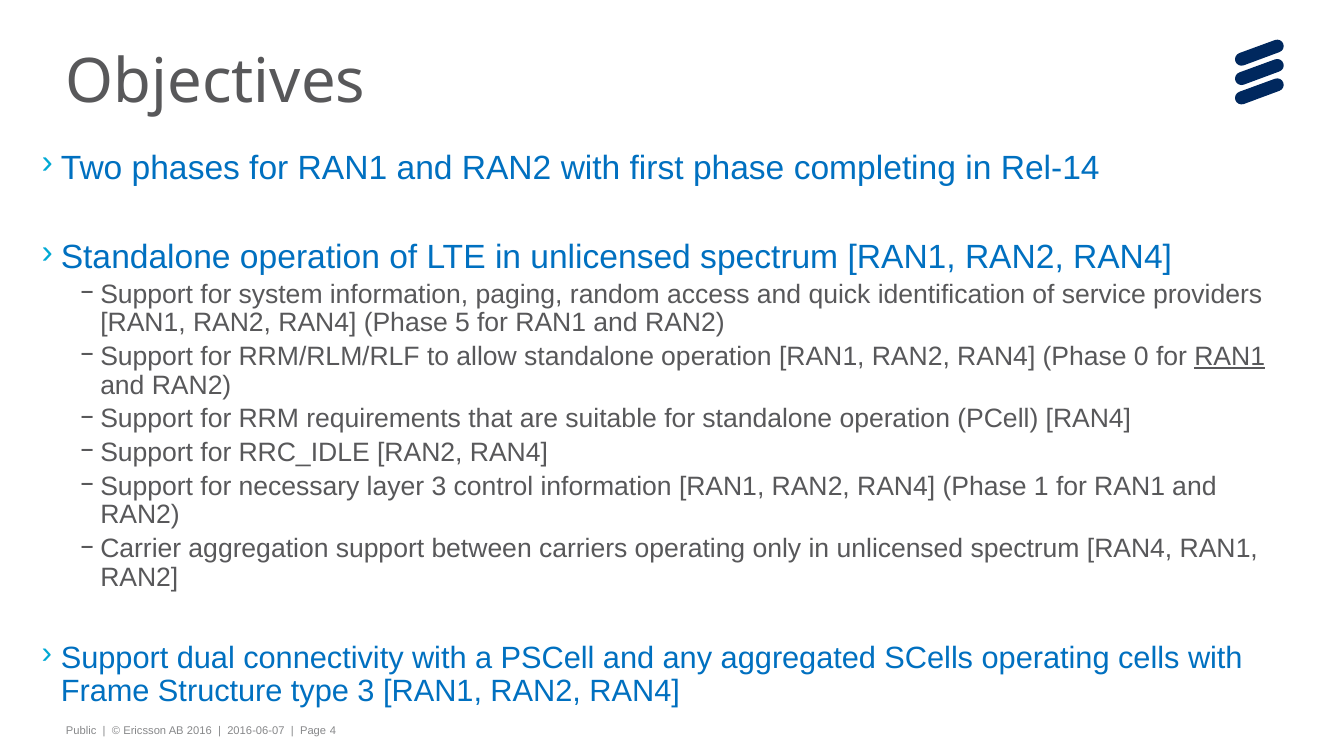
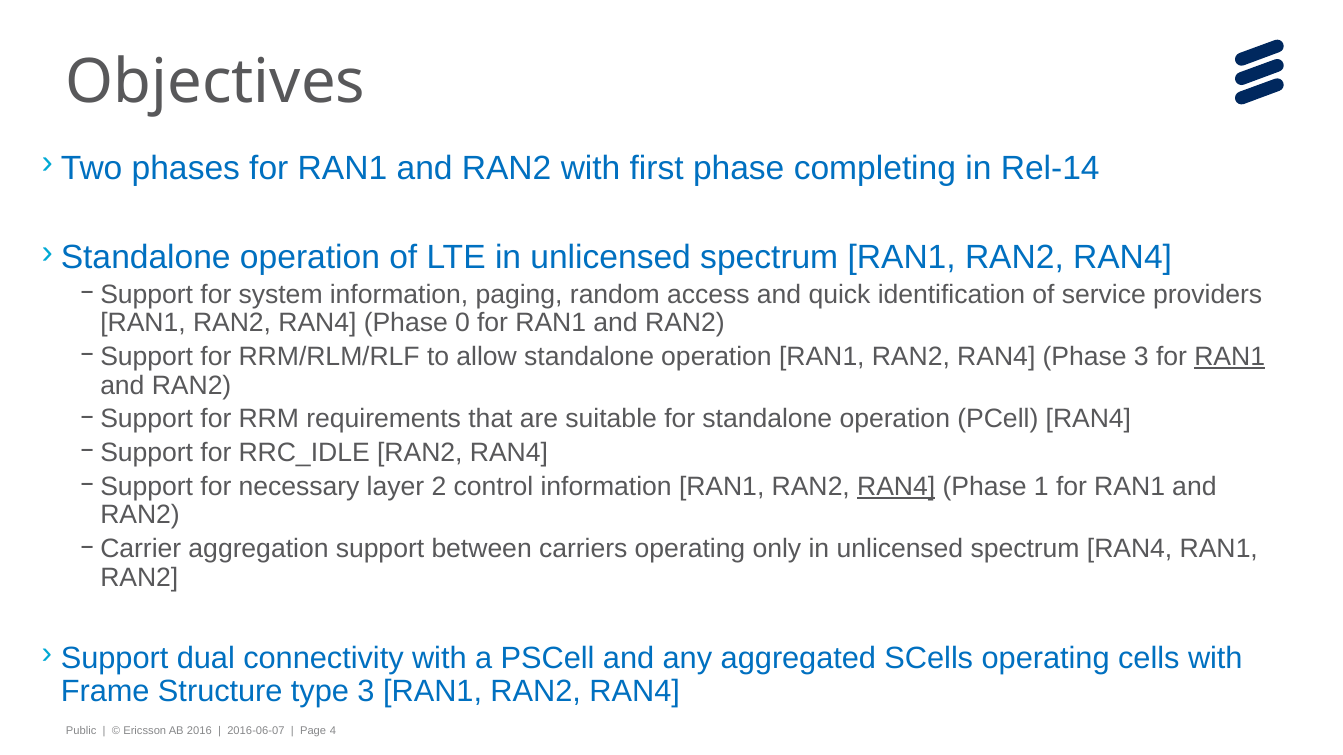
5: 5 -> 0
Phase 0: 0 -> 3
layer 3: 3 -> 2
RAN4 at (896, 487) underline: none -> present
